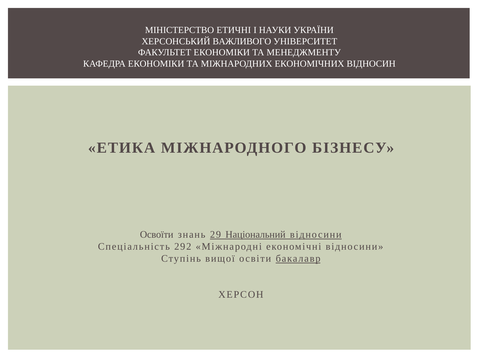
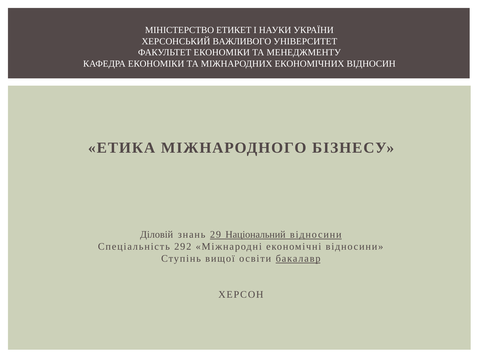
ЕТИЧНІ: ЕТИЧНІ -> ЕТИКЕТ
Освоїти: Освоїти -> Діловій
